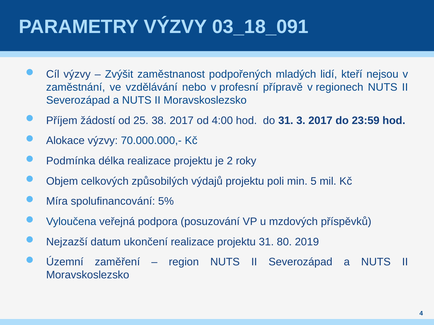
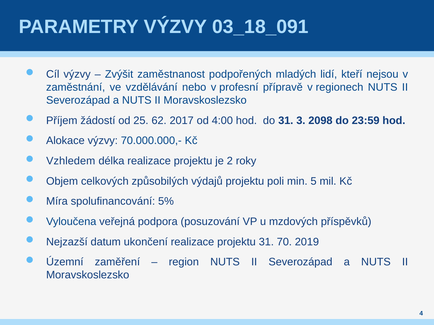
38: 38 -> 62
3 2017: 2017 -> 2098
Podmínka: Podmínka -> Vzhledem
80: 80 -> 70
